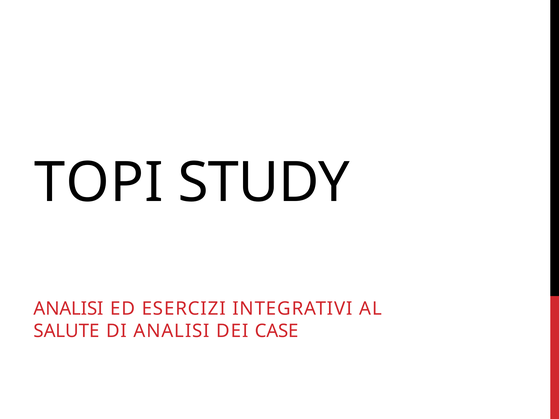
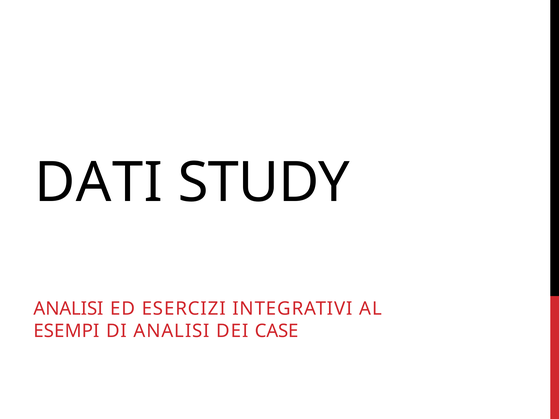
TOPI: TOPI -> DATI
SALUTE: SALUTE -> ESEMPI
